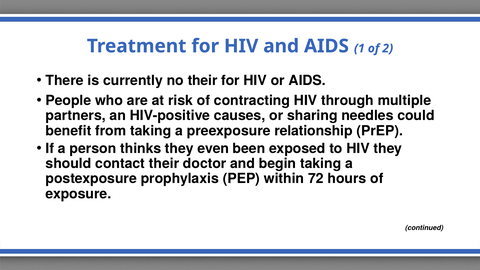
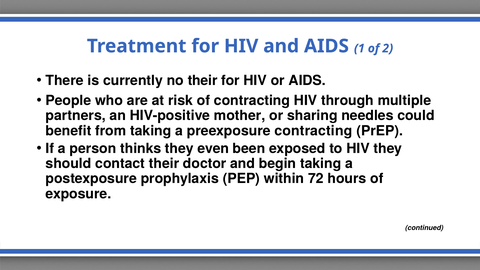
causes: causes -> mother
preexposure relationship: relationship -> contracting
